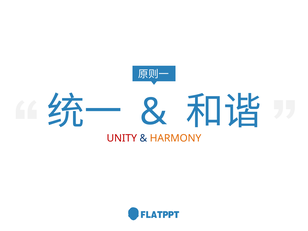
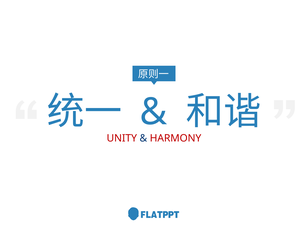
HARMONY colour: orange -> red
